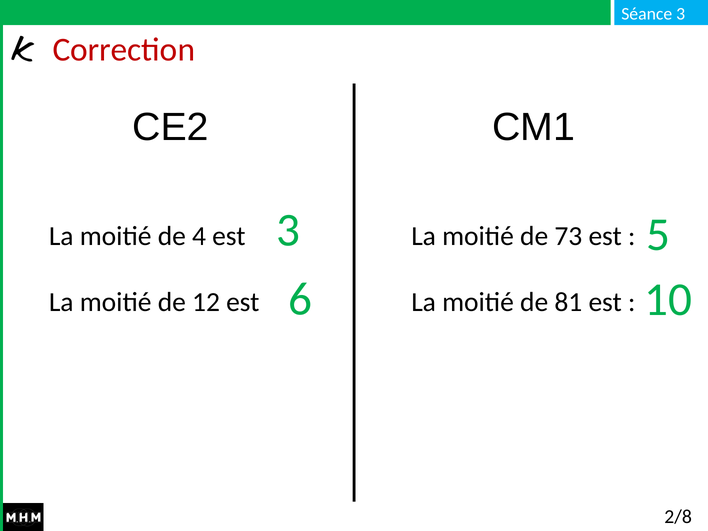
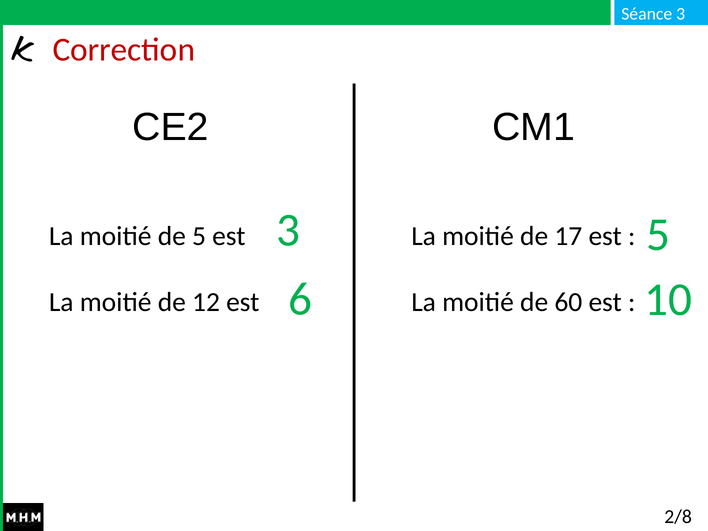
de 4: 4 -> 5
73: 73 -> 17
81: 81 -> 60
